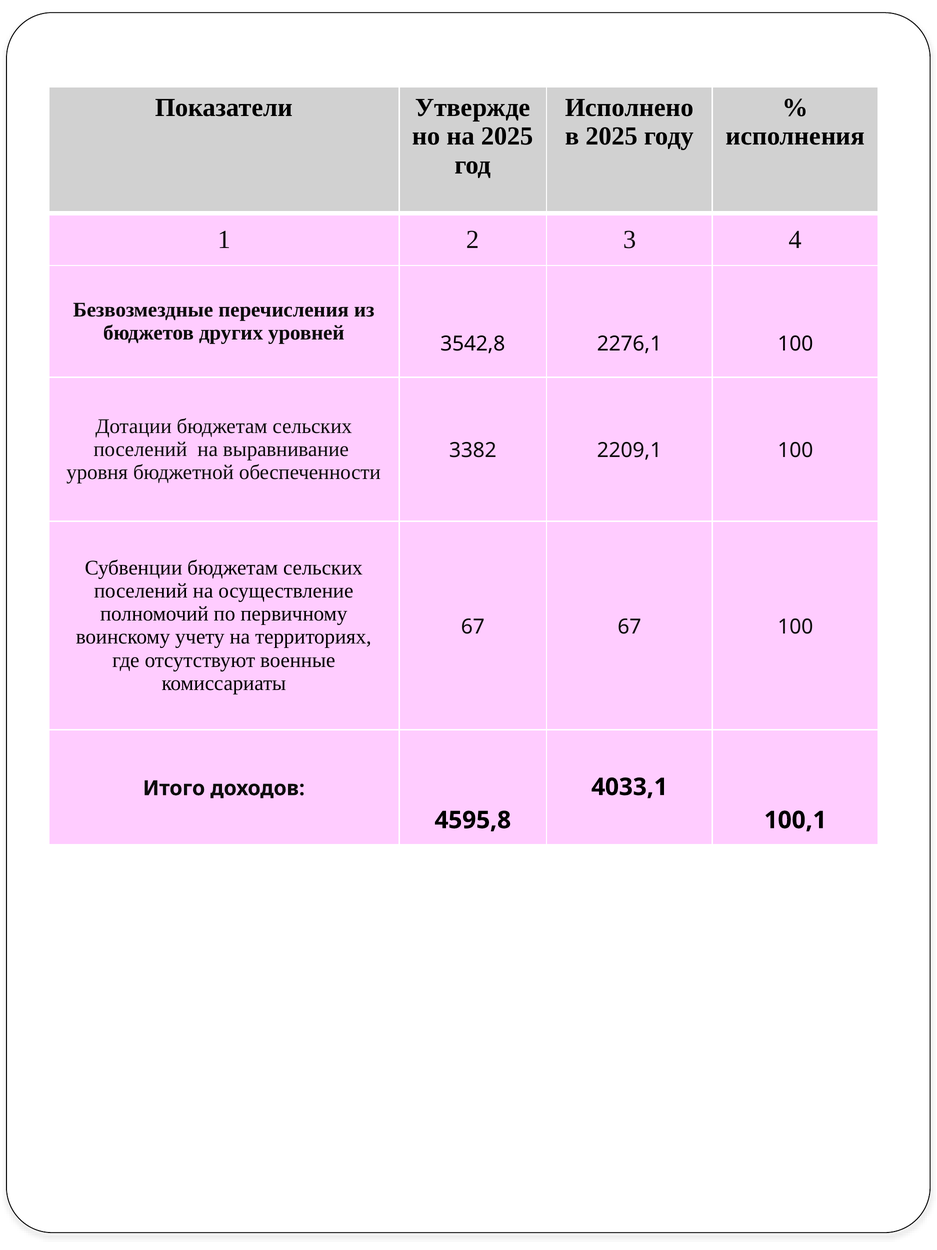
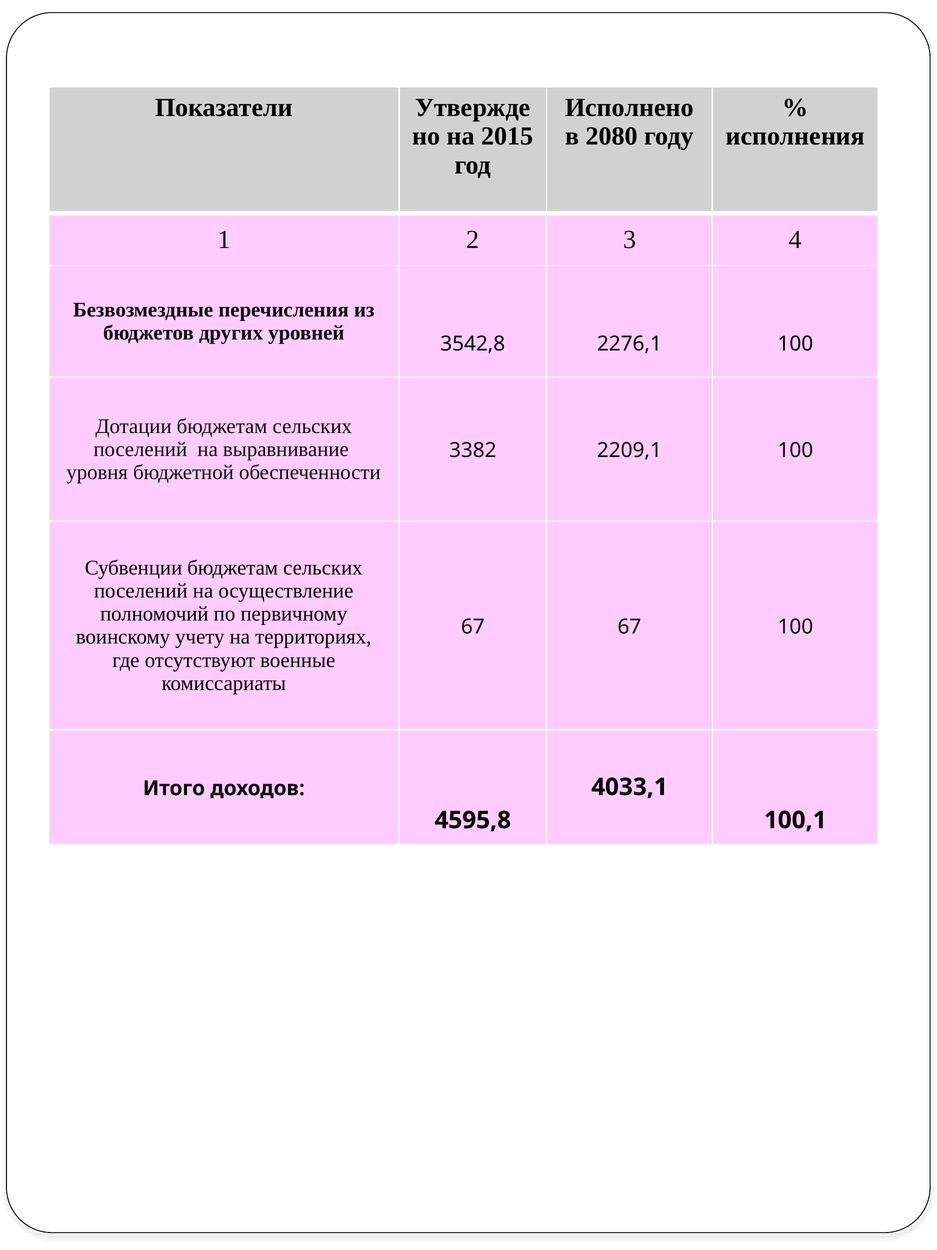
на 2025: 2025 -> 2015
в 2025: 2025 -> 2080
